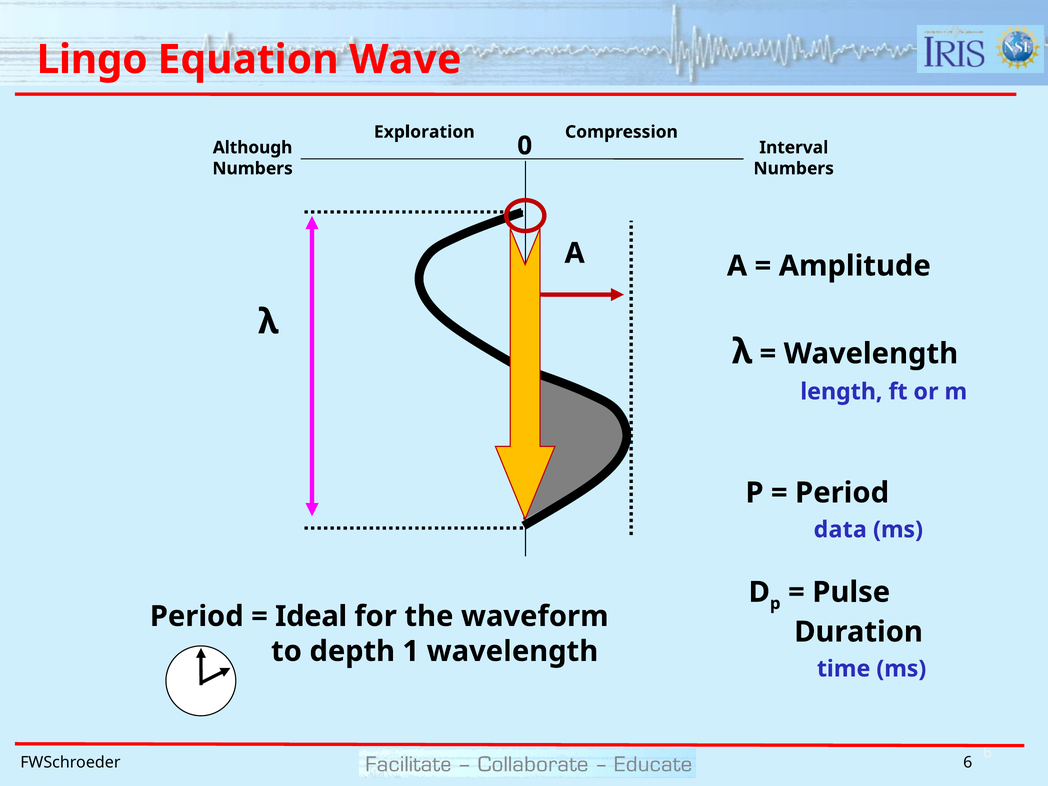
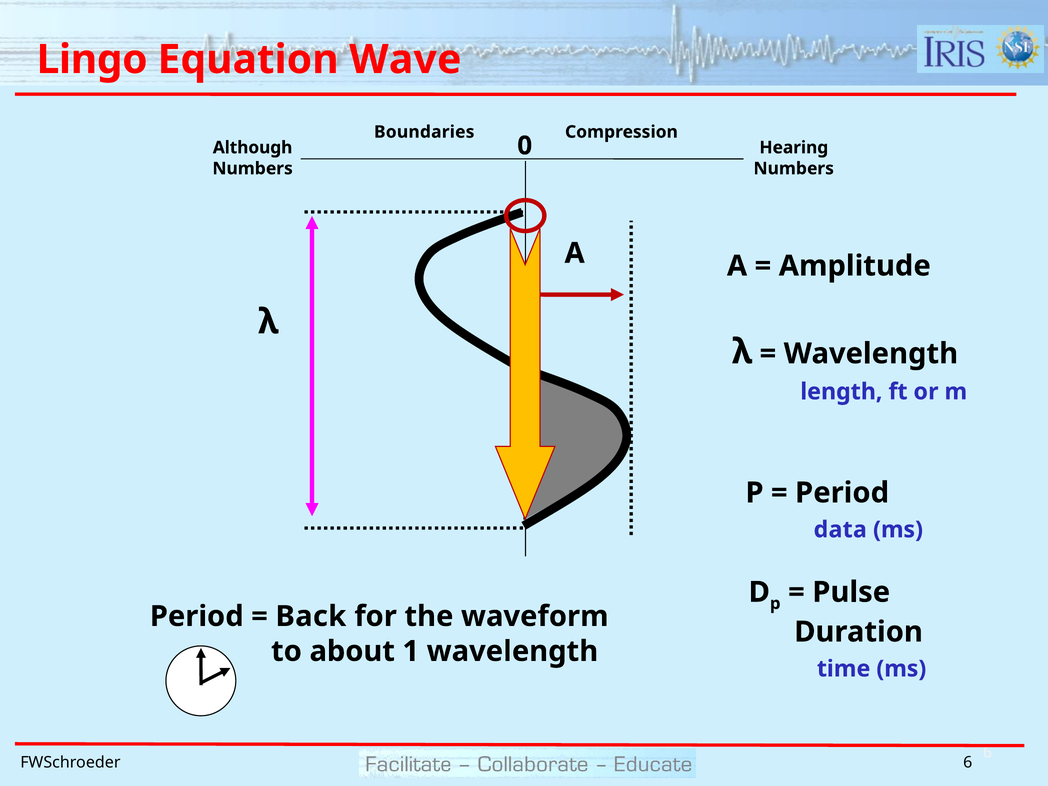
Exploration: Exploration -> Boundaries
Interval: Interval -> Hearing
Ideal: Ideal -> Back
depth: depth -> about
